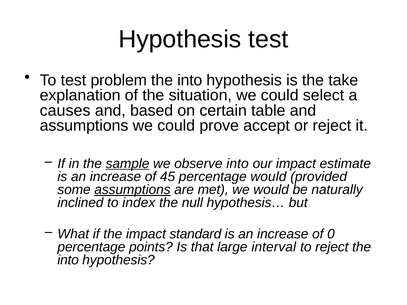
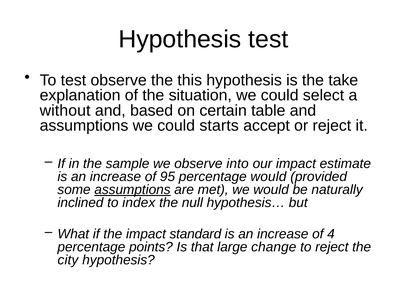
test problem: problem -> observe
into at (190, 80): into -> this
causes: causes -> without
prove: prove -> starts
sample underline: present -> none
45: 45 -> 95
0: 0 -> 4
interval: interval -> change
into at (68, 260): into -> city
